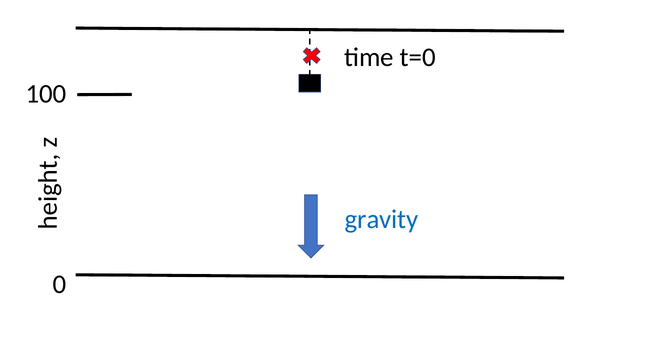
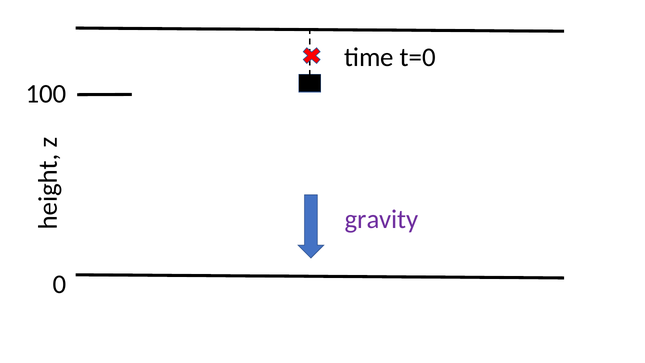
gravity colour: blue -> purple
